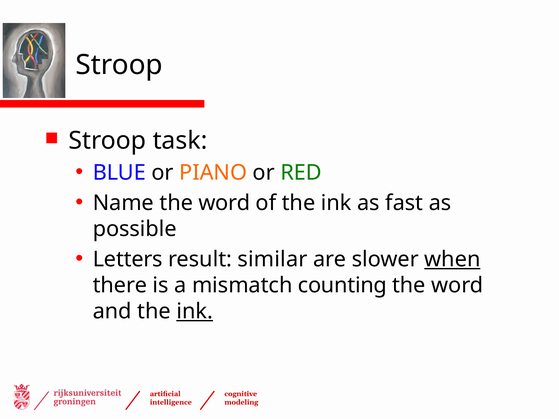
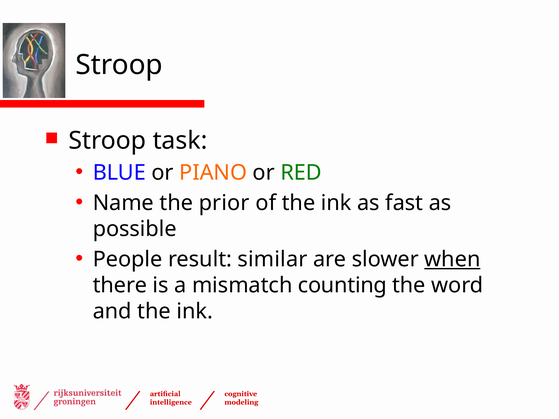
Name the word: word -> prior
Letters: Letters -> People
ink at (195, 312) underline: present -> none
